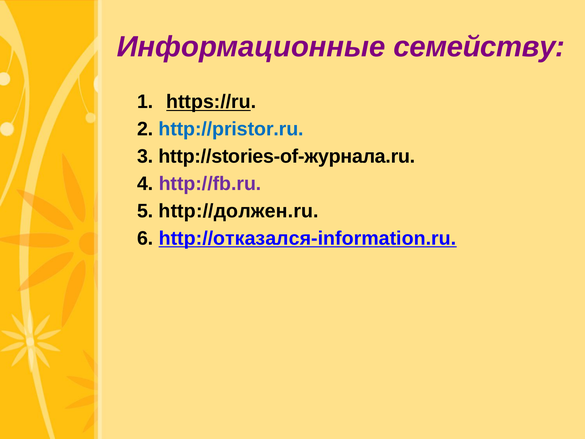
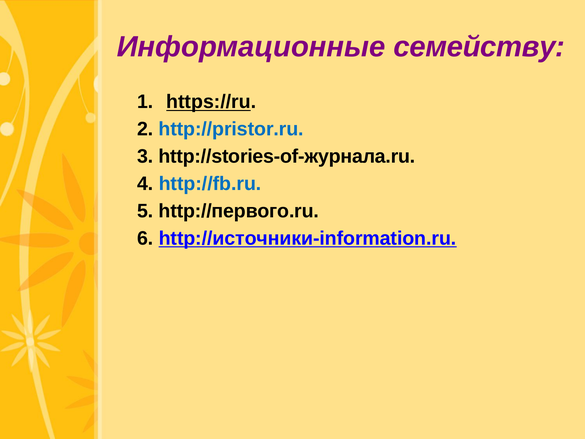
http://fb.ru colour: purple -> blue
http://должен.ru: http://должен.ru -> http://первого.ru
http://отказался-information.ru: http://отказался-information.ru -> http://источники-information.ru
